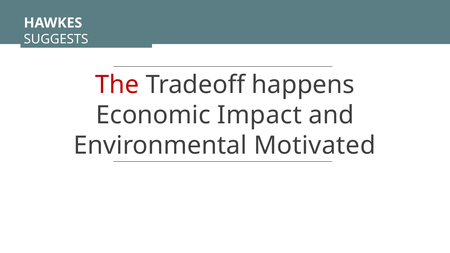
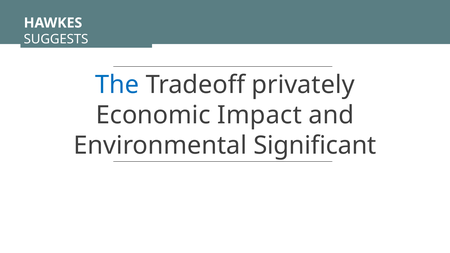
The colour: red -> blue
happens: happens -> privately
Motivated: Motivated -> Significant
